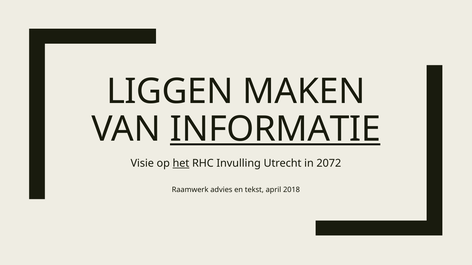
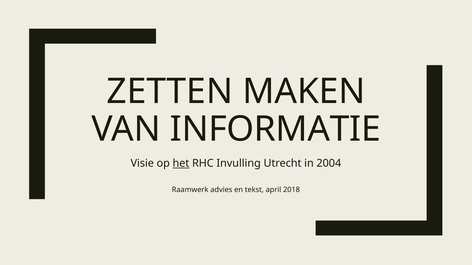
LIGGEN: LIGGEN -> ZETTEN
INFORMATIE underline: present -> none
2072: 2072 -> 2004
